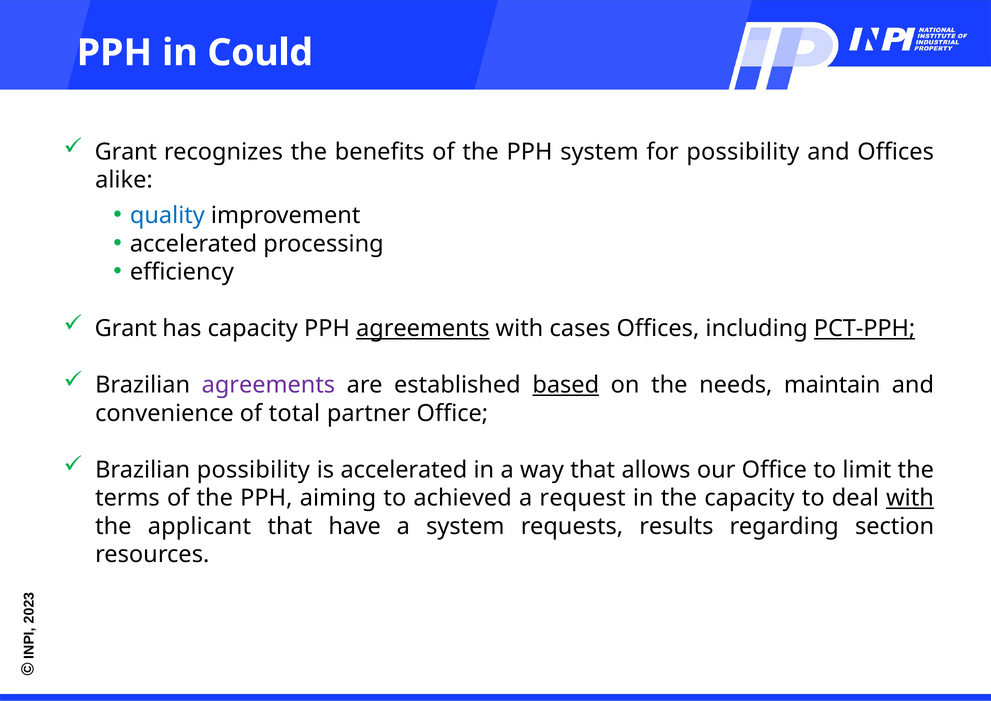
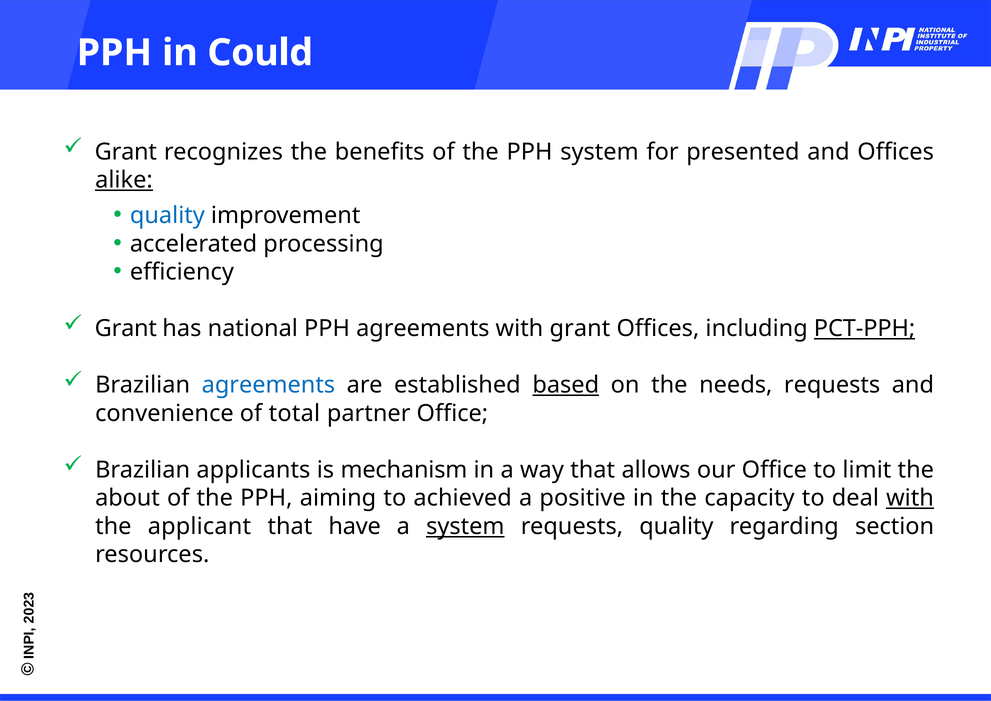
for possibility: possibility -> presented
alike underline: none -> present
has capacity: capacity -> national
agreements at (423, 328) underline: present -> none
with cases: cases -> grant
agreements at (268, 385) colour: purple -> blue
needs maintain: maintain -> requests
Brazilian possibility: possibility -> applicants
is accelerated: accelerated -> mechanism
terms: terms -> about
request: request -> positive
system at (465, 526) underline: none -> present
requests results: results -> quality
